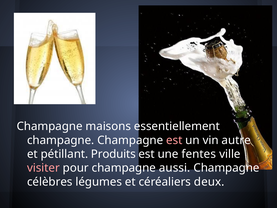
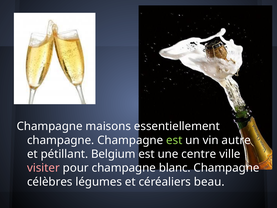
est at (174, 140) colour: pink -> light green
Produits: Produits -> Belgium
fentes: fentes -> centre
aussi: aussi -> blanc
deux: deux -> beau
